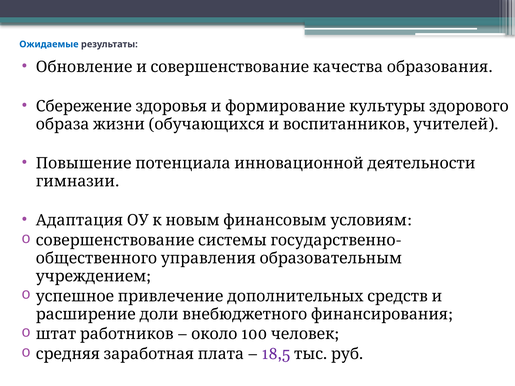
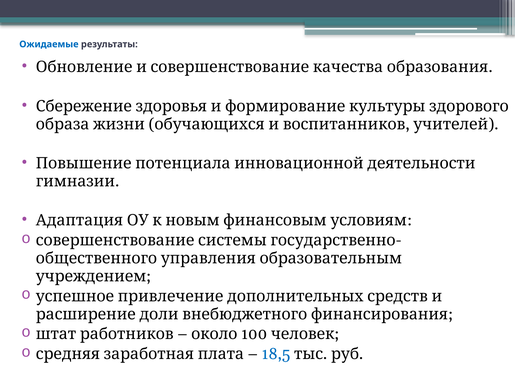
18,5 colour: purple -> blue
